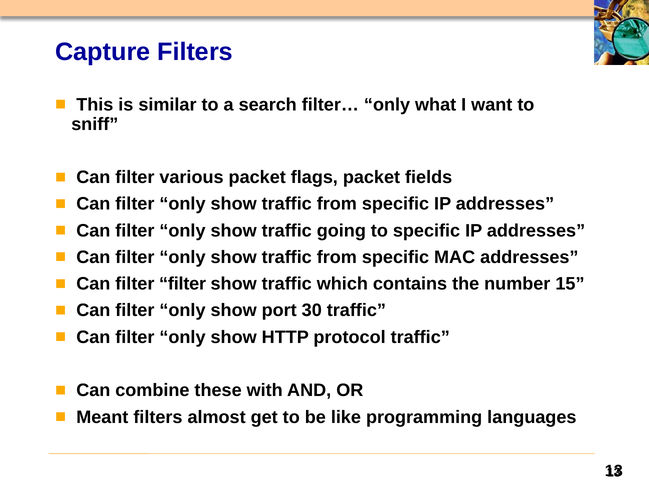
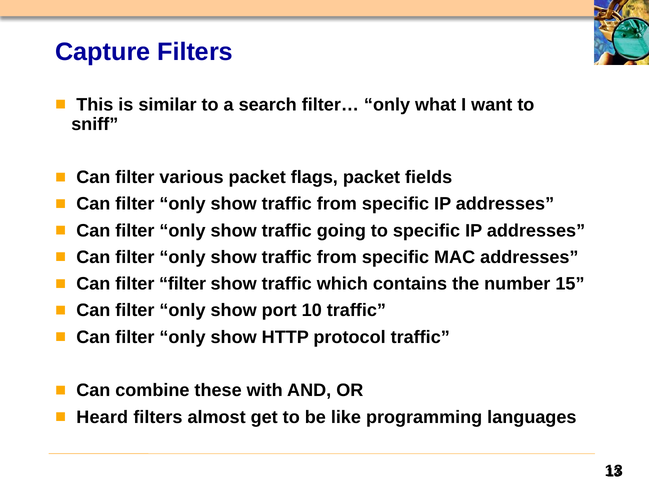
30: 30 -> 10
Meant: Meant -> Heard
